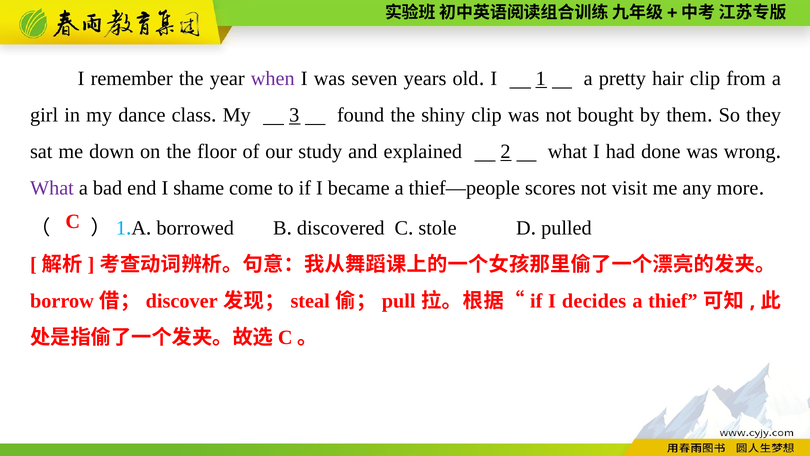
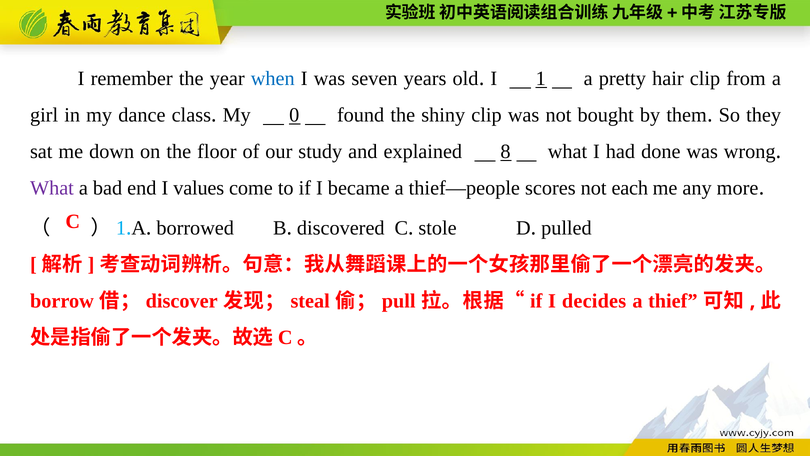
when colour: purple -> blue
3: 3 -> 0
2: 2 -> 8
shame: shame -> values
visit: visit -> each
